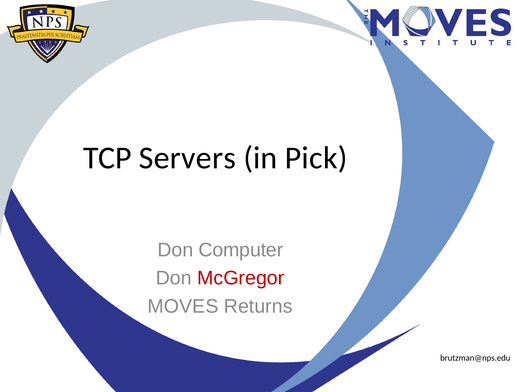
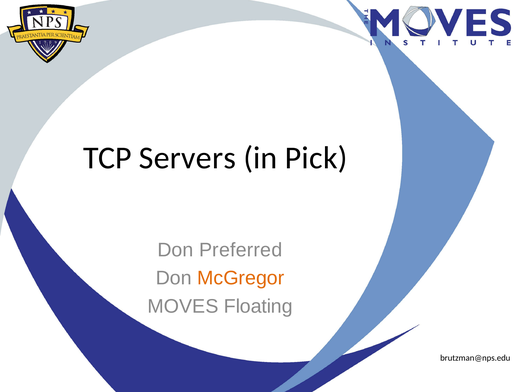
Computer: Computer -> Preferred
McGregor colour: red -> orange
Returns: Returns -> Floating
